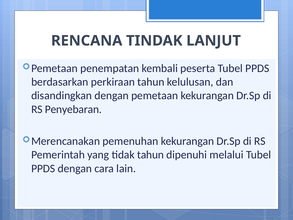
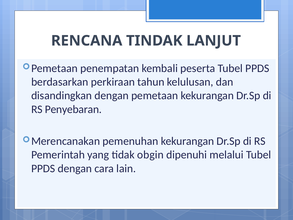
tidak tahun: tahun -> obgin
